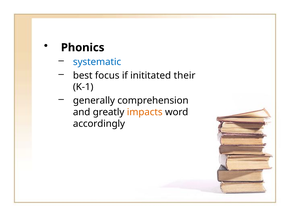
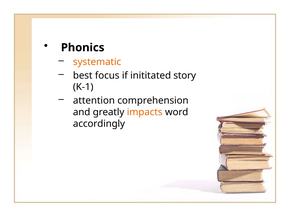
systematic colour: blue -> orange
their: their -> story
generally: generally -> attention
